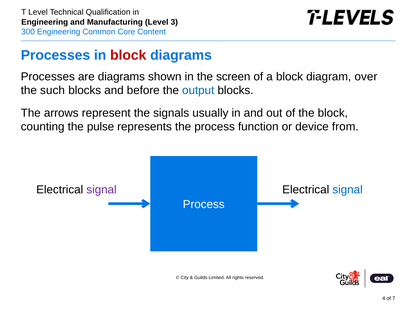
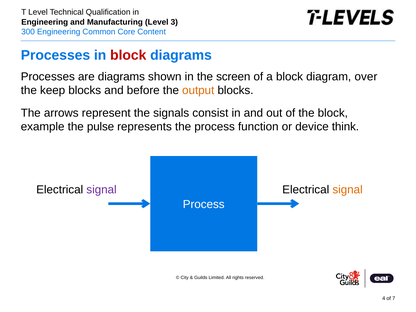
such: such -> keep
output colour: blue -> orange
usually: usually -> consist
counting: counting -> example
from: from -> think
signal at (348, 190) colour: blue -> orange
